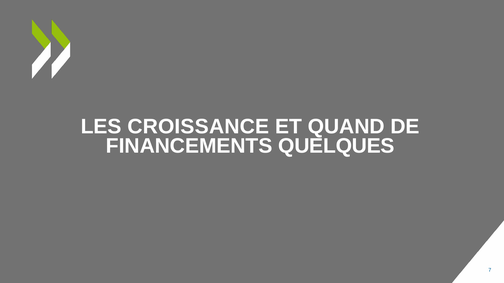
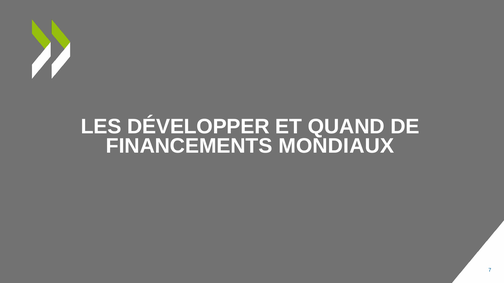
CROISSANCE: CROISSANCE -> DÉVELOPPER
QUELQUES: QUELQUES -> MONDIAUX
